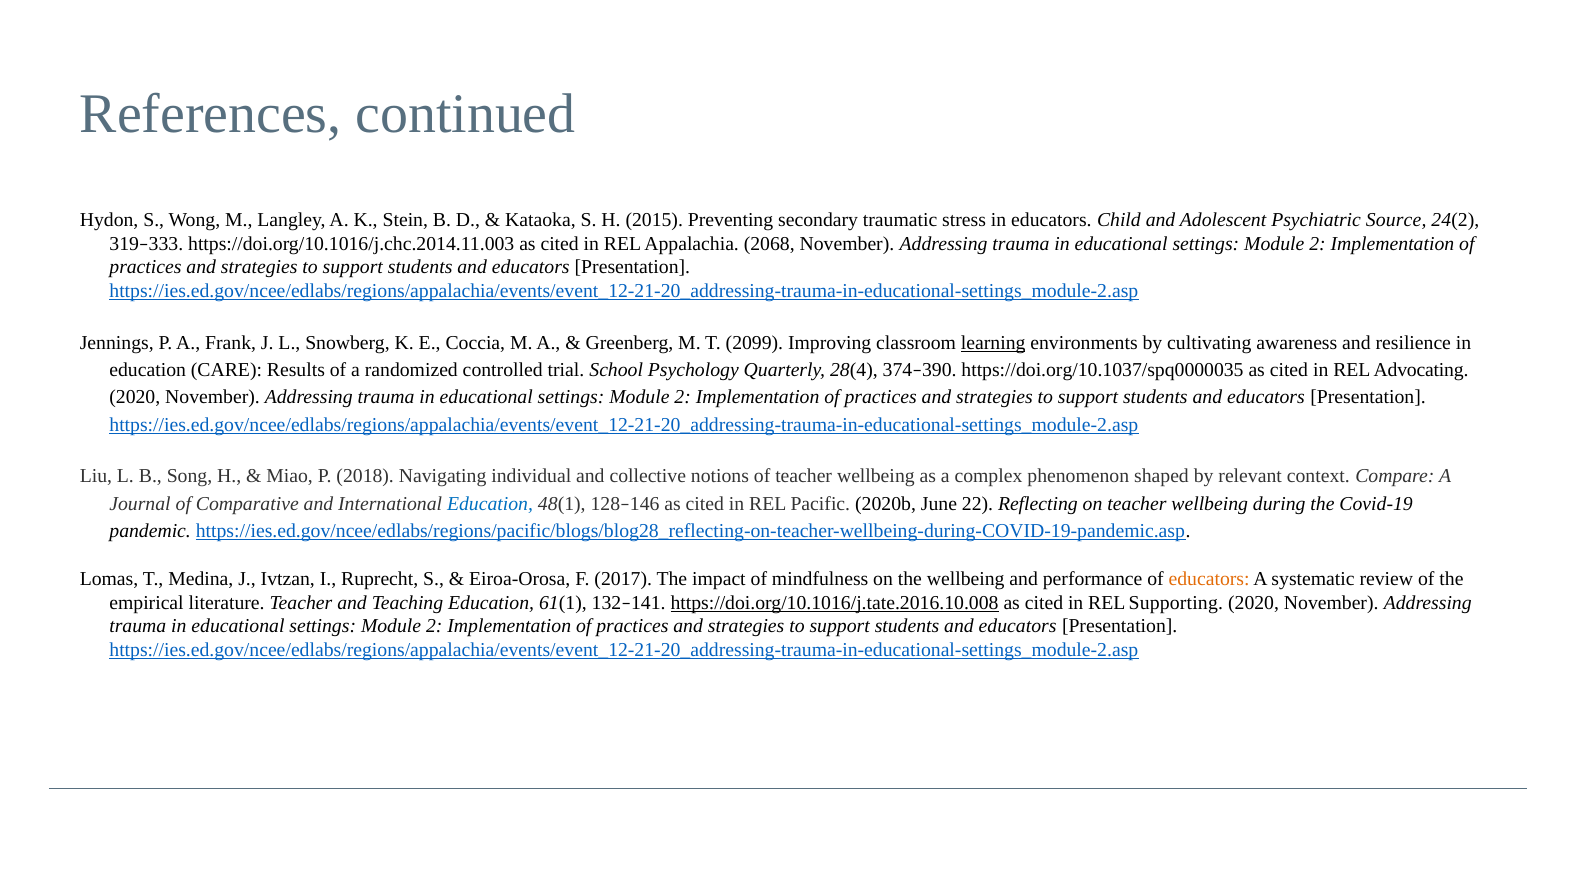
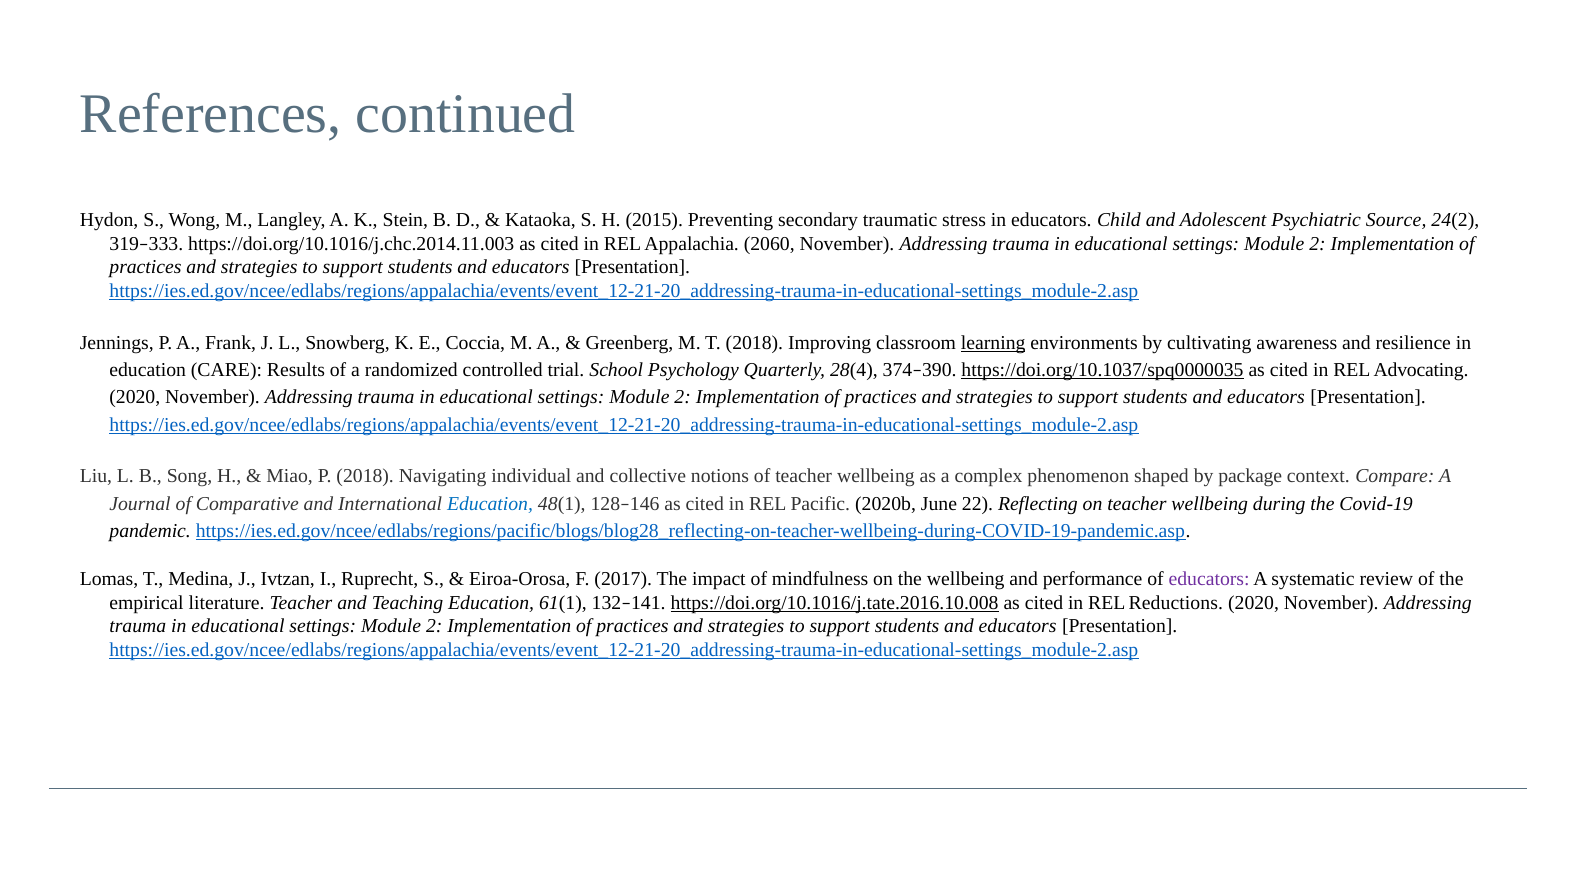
2068: 2068 -> 2060
T 2099: 2099 -> 2018
https://doi.org/10.1037/spq0000035 underline: none -> present
relevant: relevant -> package
educators at (1209, 579) colour: orange -> purple
Supporting: Supporting -> Reductions
